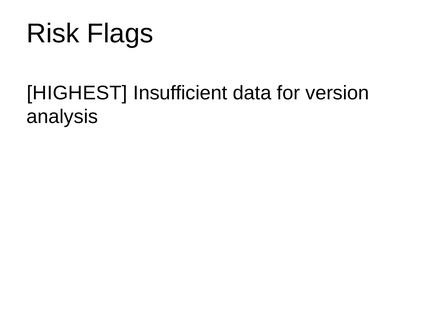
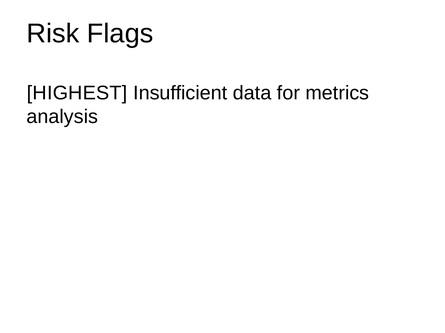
version: version -> metrics
